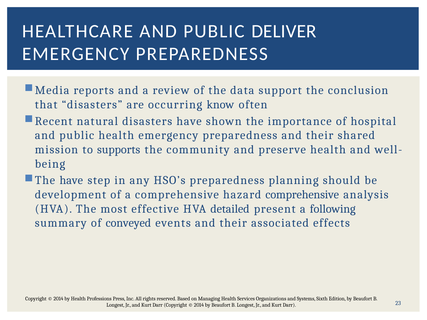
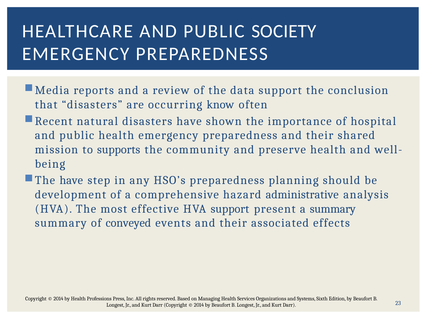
DELIVER: DELIVER -> SOCIETY
hazard comprehensive: comprehensive -> administrative
HVA detailed: detailed -> support
a following: following -> summary
